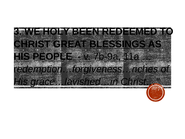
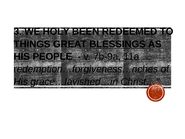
CHRIST: CHRIST -> THINGS
